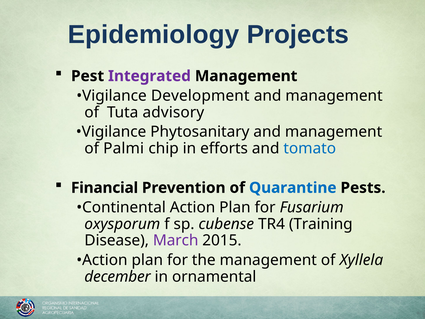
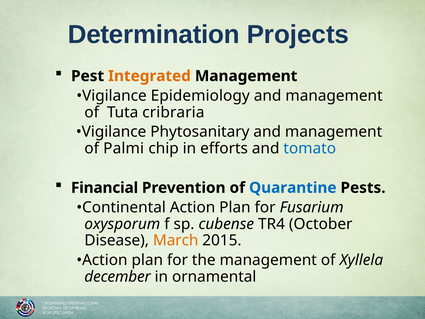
Epidemiology: Epidemiology -> Determination
Integrated colour: purple -> orange
Development: Development -> Epidemiology
advisory: advisory -> cribraria
Training: Training -> October
March colour: purple -> orange
